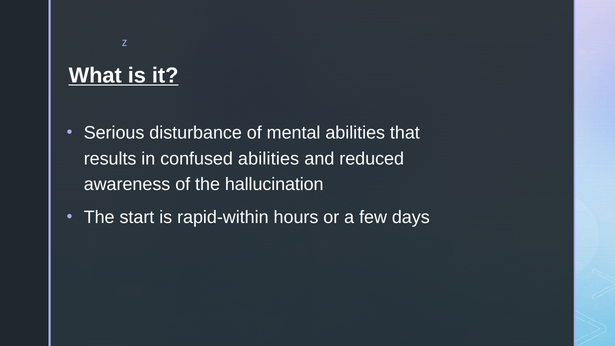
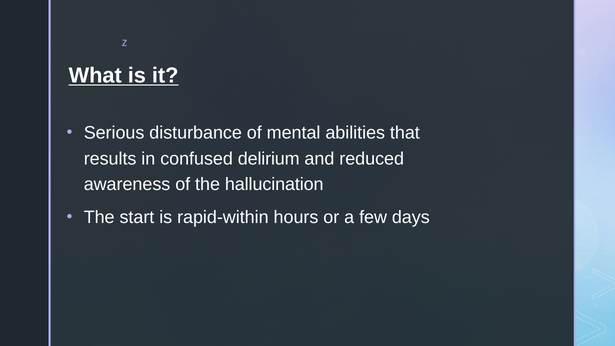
confused abilities: abilities -> delirium
